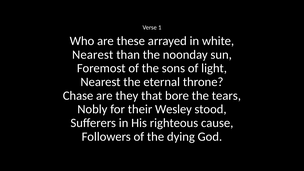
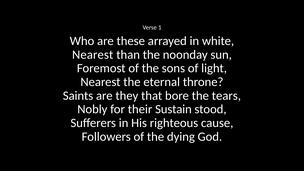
Chase: Chase -> Saints
Wesley: Wesley -> Sustain
